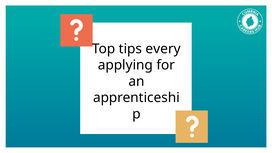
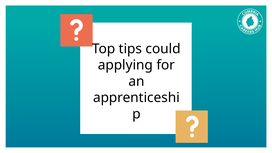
every: every -> could
